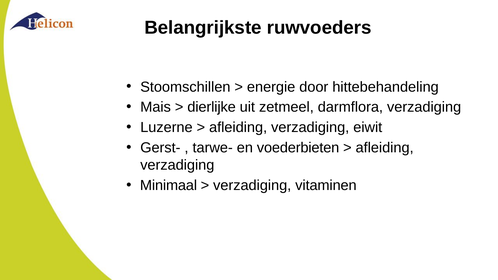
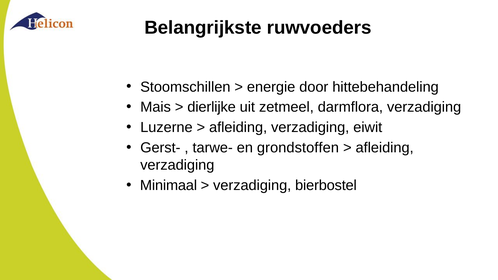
voederbieten: voederbieten -> grondstoffen
vitaminen: vitaminen -> bierbostel
